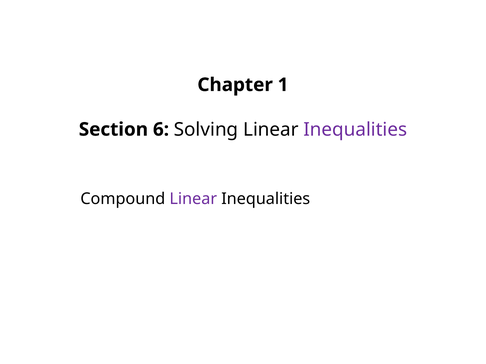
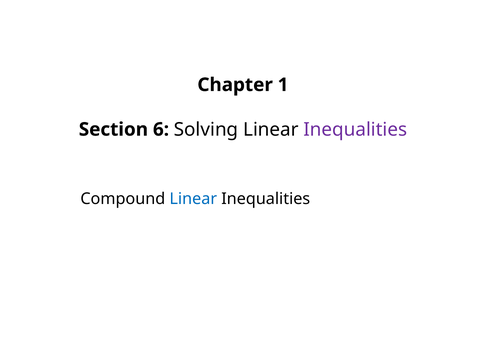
Linear at (193, 199) colour: purple -> blue
